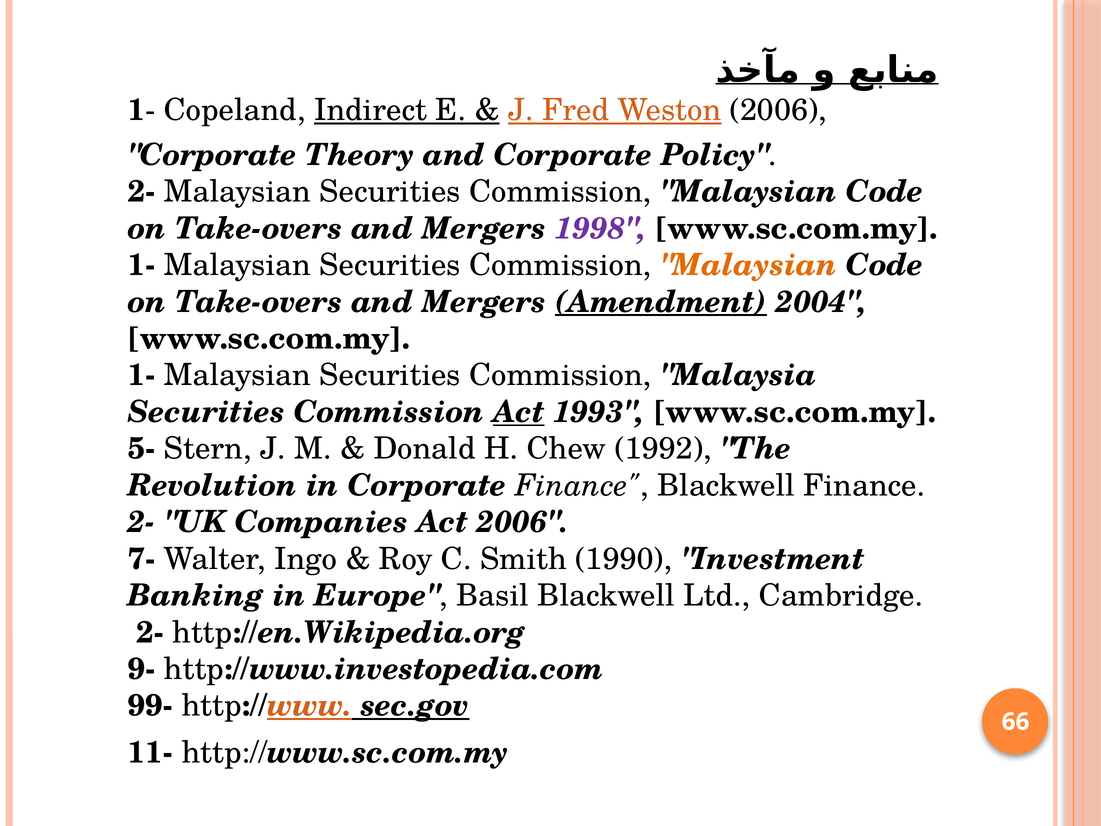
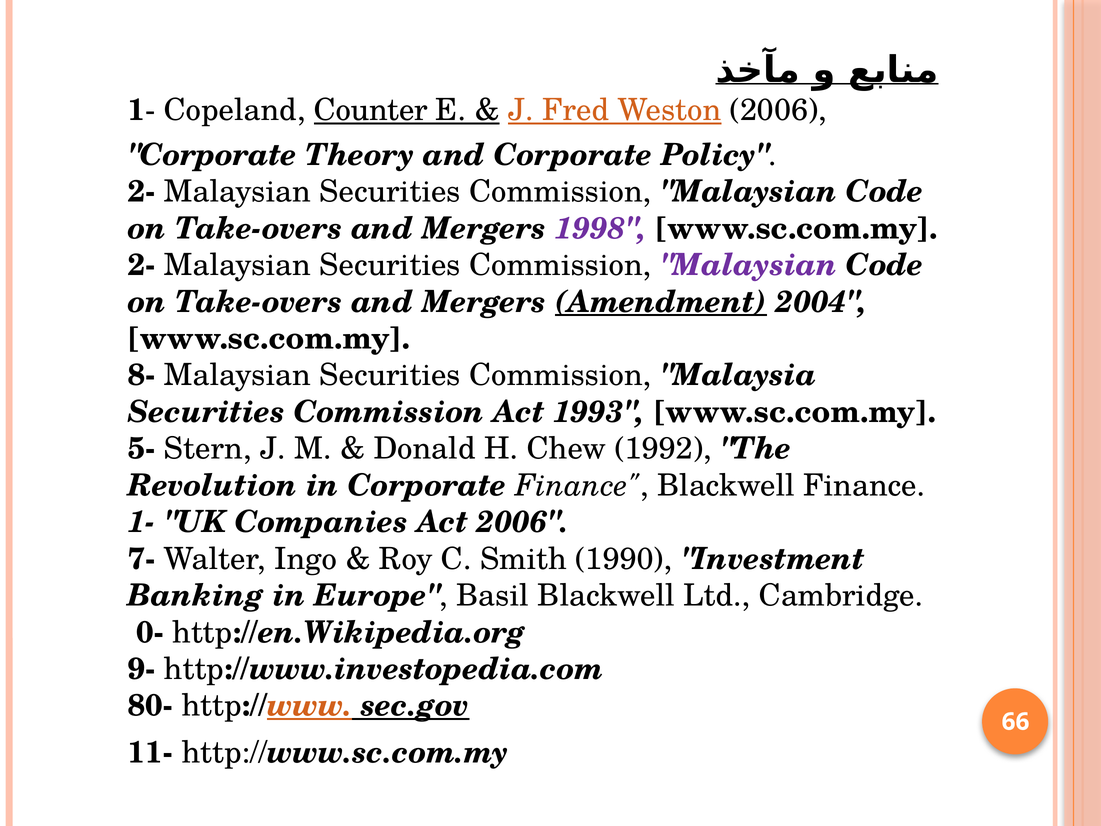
Indirect: Indirect -> Counter
1- at (142, 265): 1- -> 2-
Malaysian at (749, 265) colour: orange -> purple
1- at (142, 375): 1- -> 8-
Act at (519, 412) underline: present -> none
2- at (142, 522): 2- -> 1-
2- at (150, 632): 2- -> 0-
99-: 99- -> 80-
